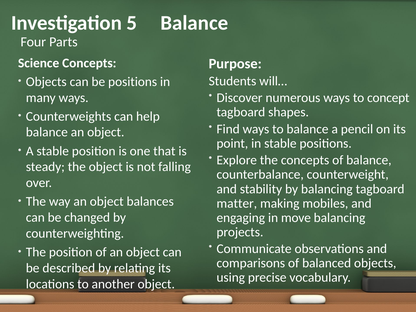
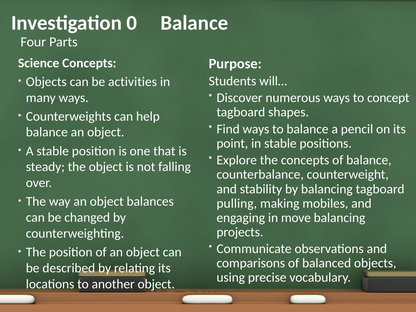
5: 5 -> 0
be positions: positions -> activities
matter: matter -> pulling
